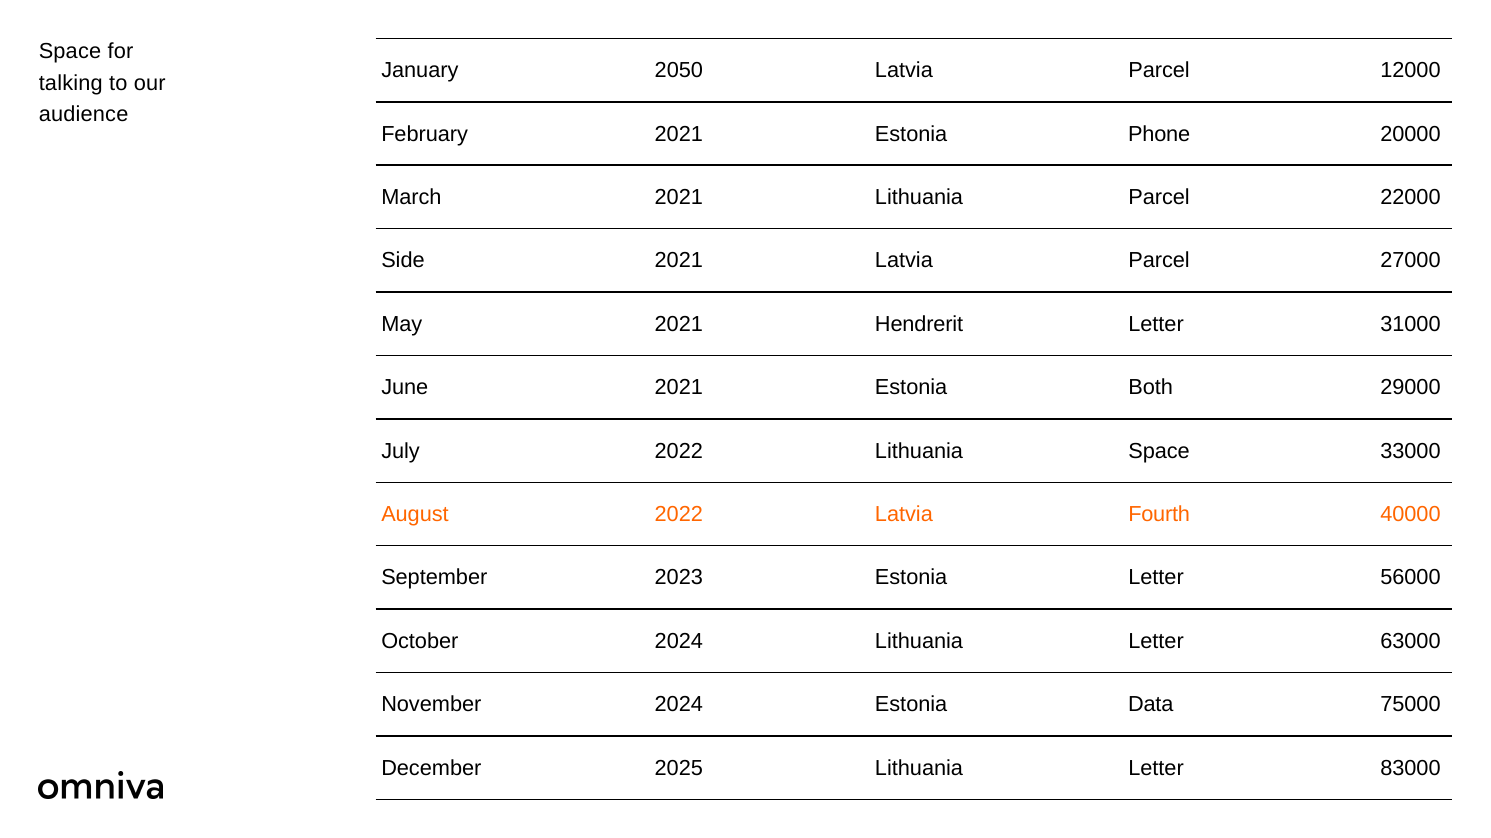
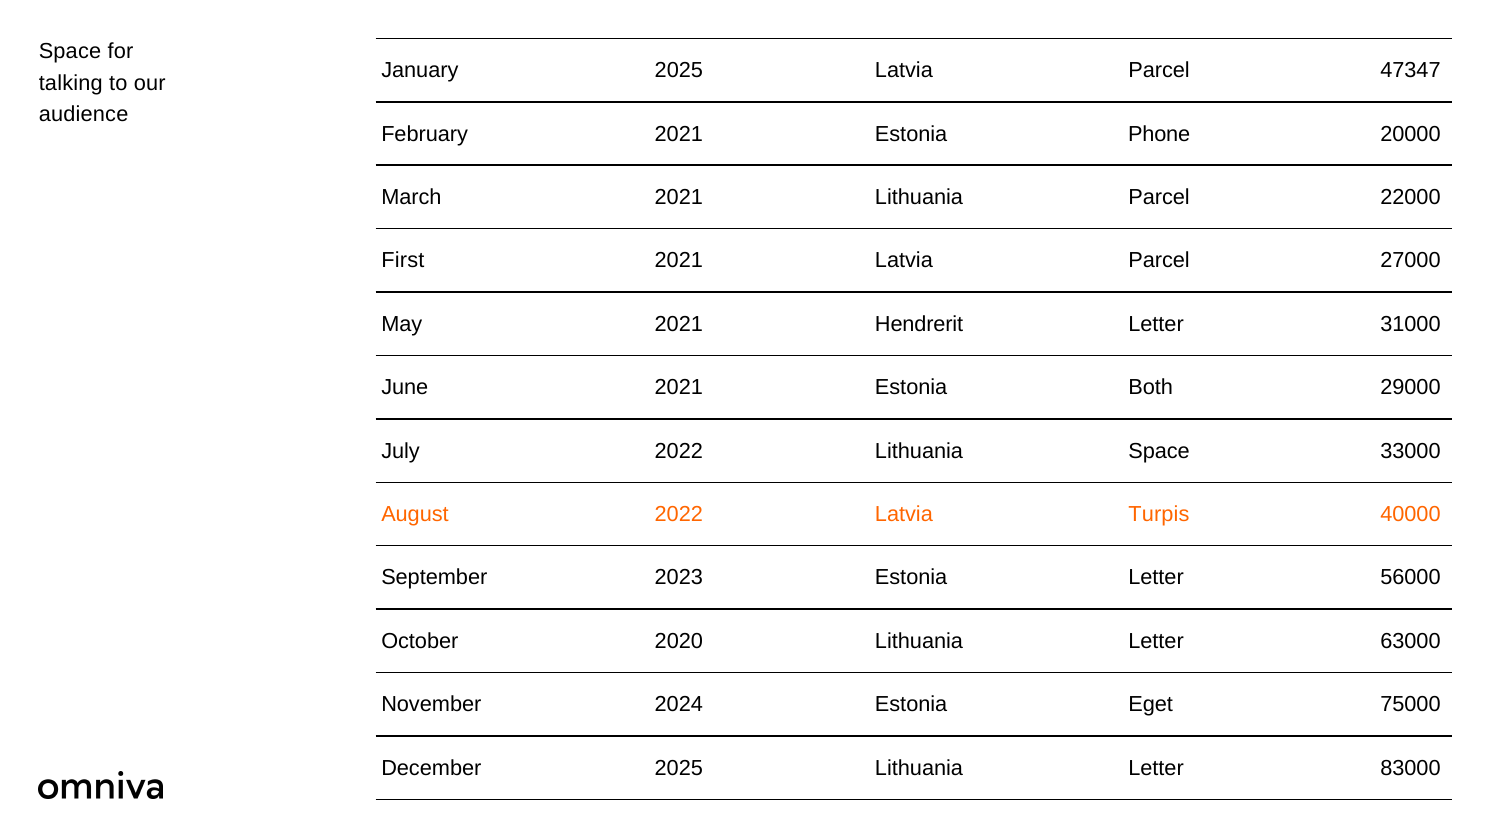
January 2050: 2050 -> 2025
12000: 12000 -> 47347
Side: Side -> First
Fourth: Fourth -> Turpis
October 2024: 2024 -> 2020
Data: Data -> Eget
